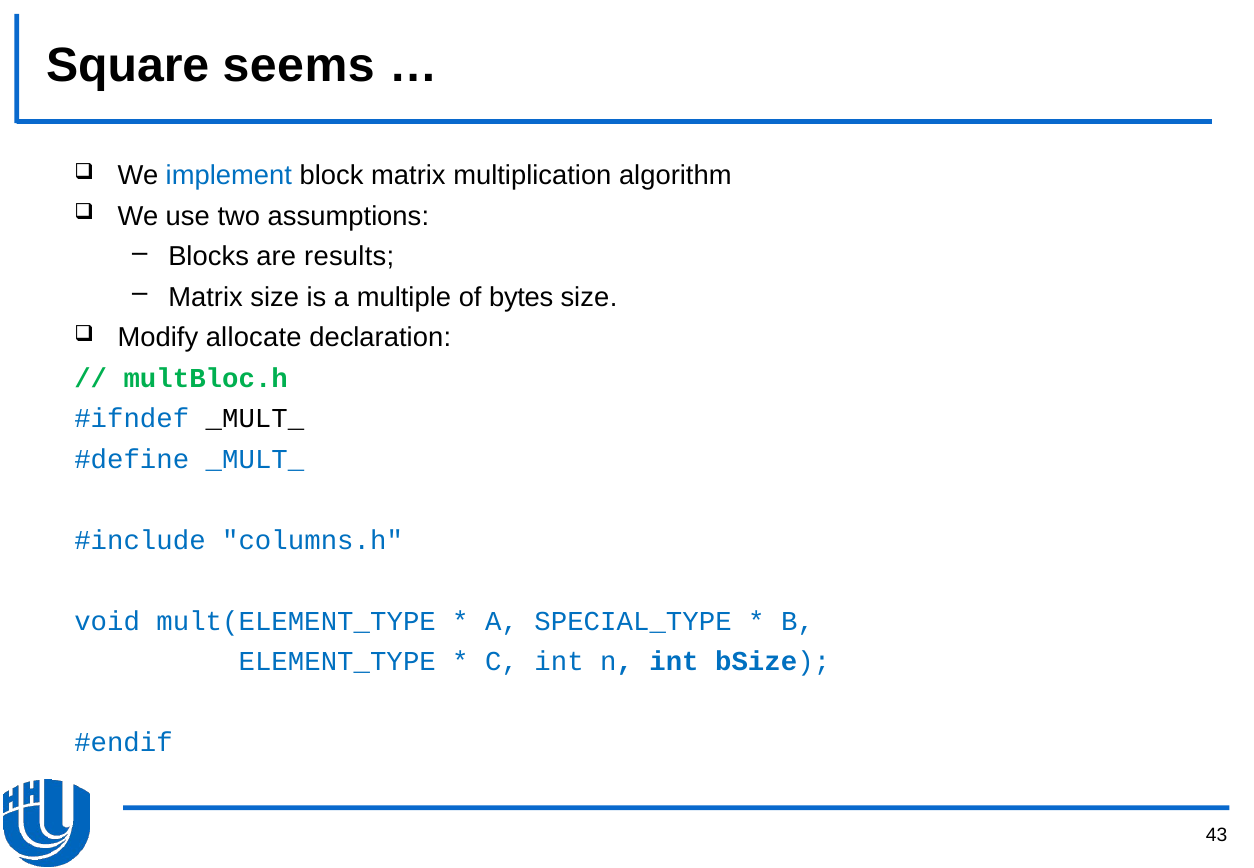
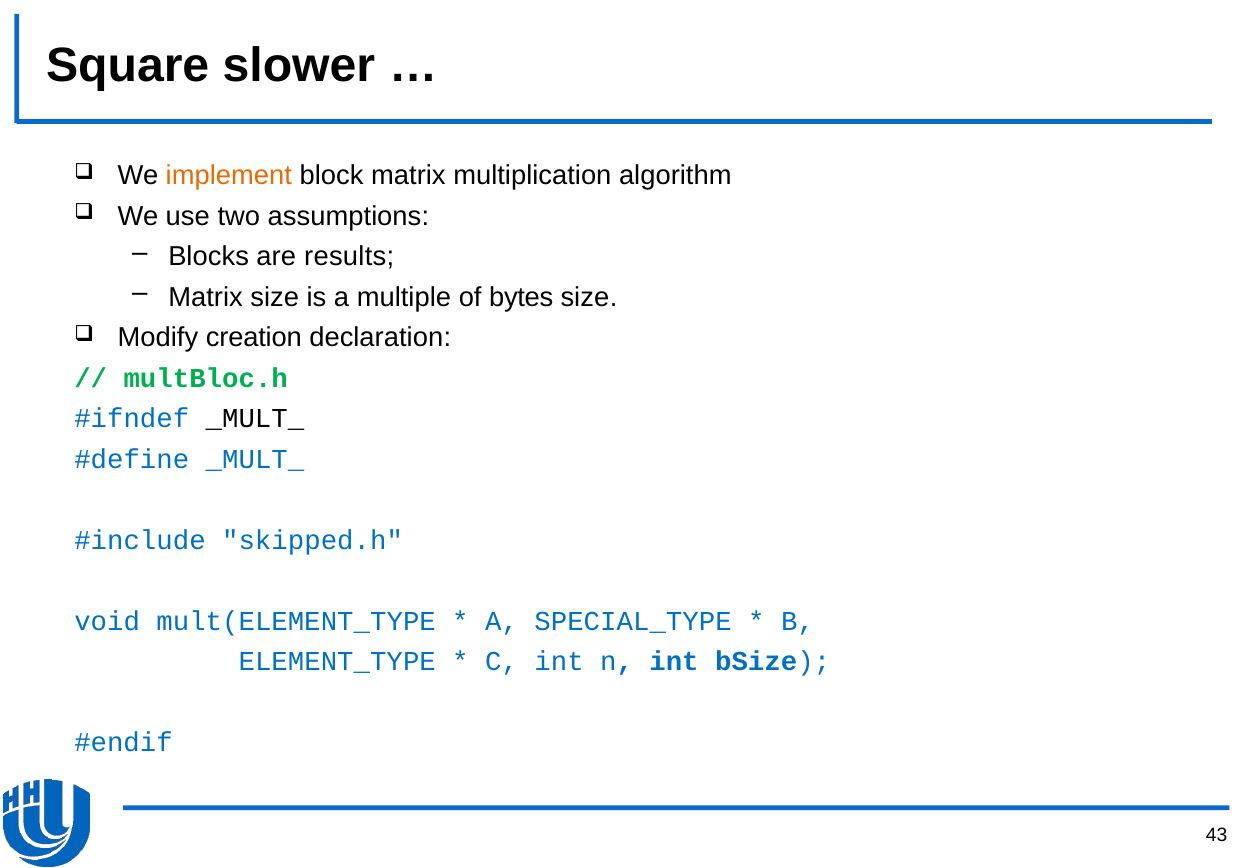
seems: seems -> slower
implement colour: blue -> orange
allocate: allocate -> creation
columns.h: columns.h -> skipped.h
